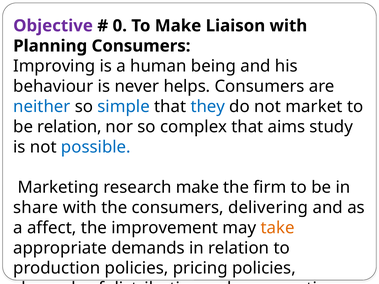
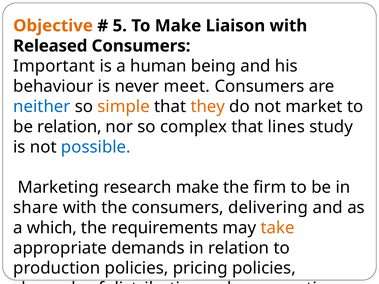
Objective colour: purple -> orange
0: 0 -> 5
Planning: Planning -> Released
Improving: Improving -> Important
helps: helps -> meet
simple colour: blue -> orange
they colour: blue -> orange
aims: aims -> lines
affect: affect -> which
improvement: improvement -> requirements
